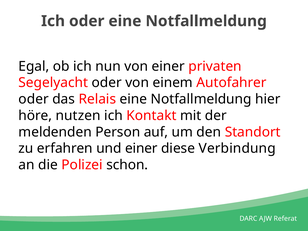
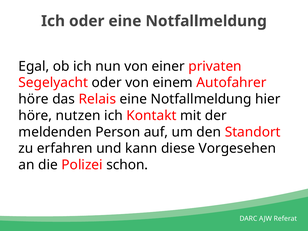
oder at (34, 99): oder -> höre
und einer: einer -> kann
Verbindung: Verbindung -> Vorgesehen
